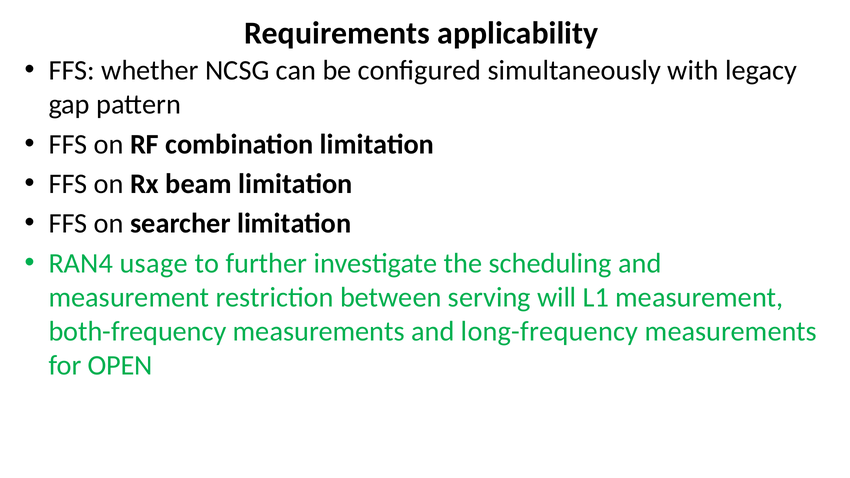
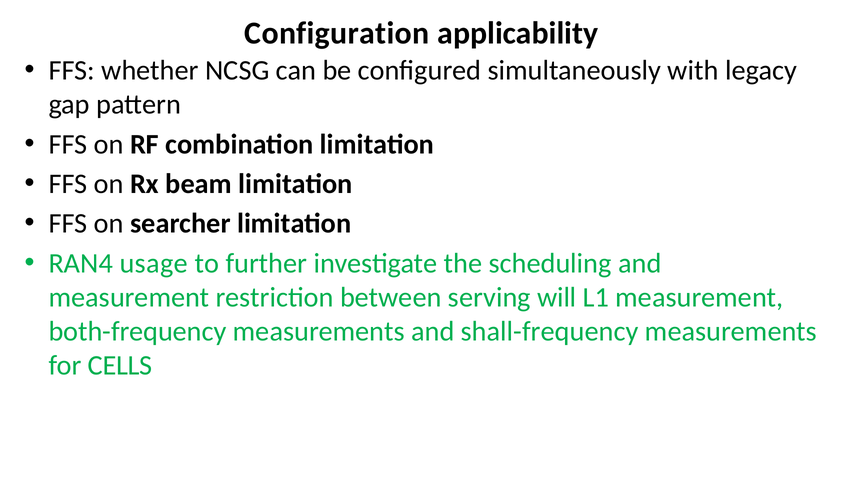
Requirements: Requirements -> Configuration
long-frequency: long-frequency -> shall-frequency
OPEN: OPEN -> CELLS
